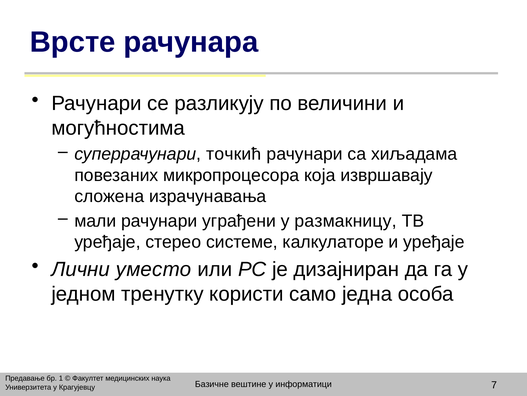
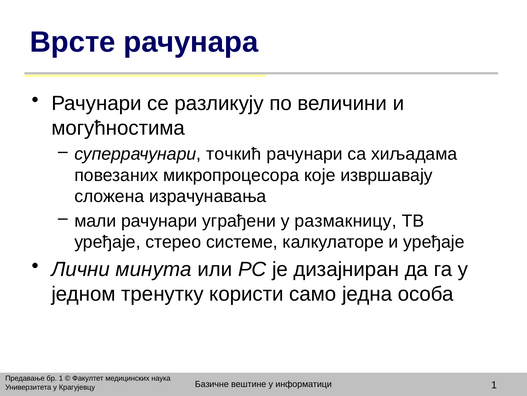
која: која -> које
уместо: уместо -> минута
информатици 7: 7 -> 1
